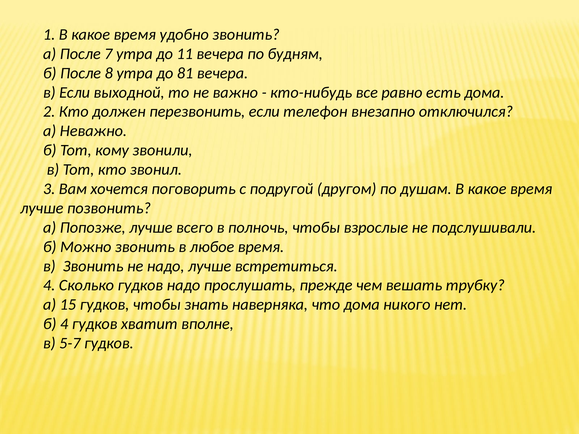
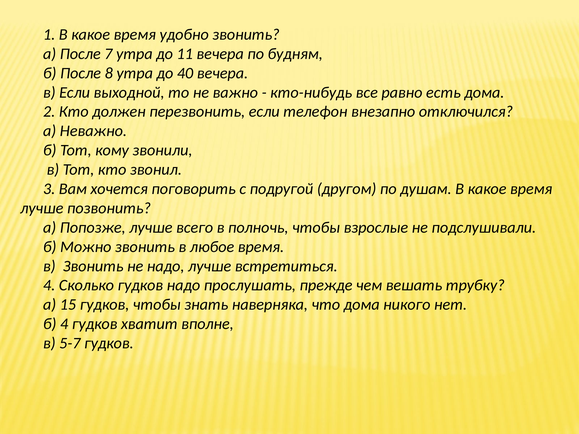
81: 81 -> 40
